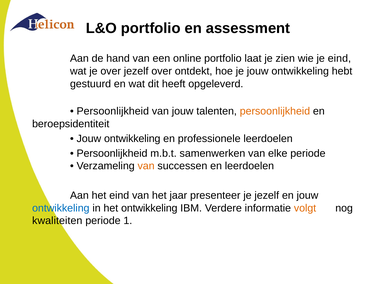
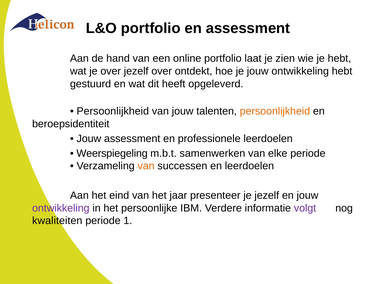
je eind: eind -> hebt
ontwikkeling at (132, 139): ontwikkeling -> assessment
Persoonlijkheid at (112, 153): Persoonlijkheid -> Weerspiegeling
ontwikkeling at (61, 208) colour: blue -> purple
het ontwikkeling: ontwikkeling -> persoonlijke
volgt colour: orange -> purple
